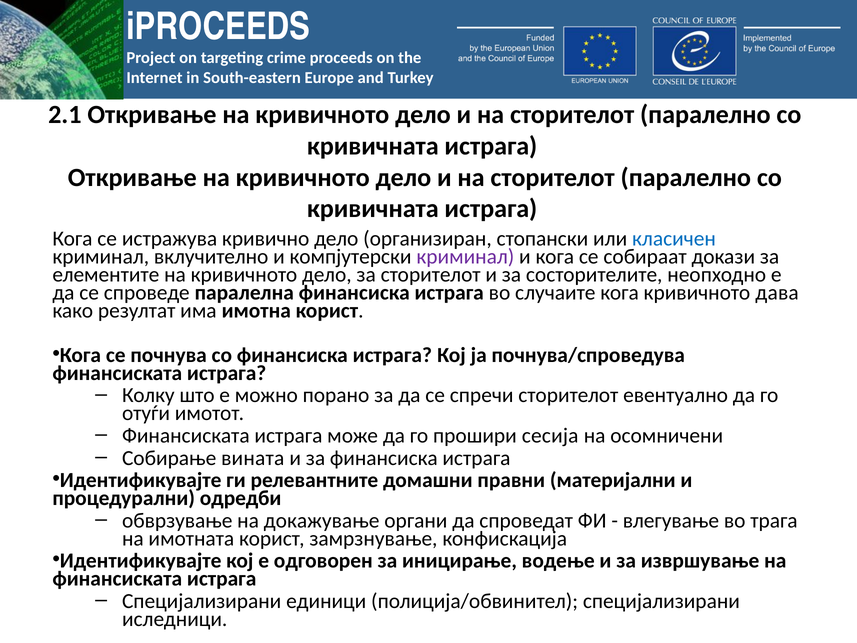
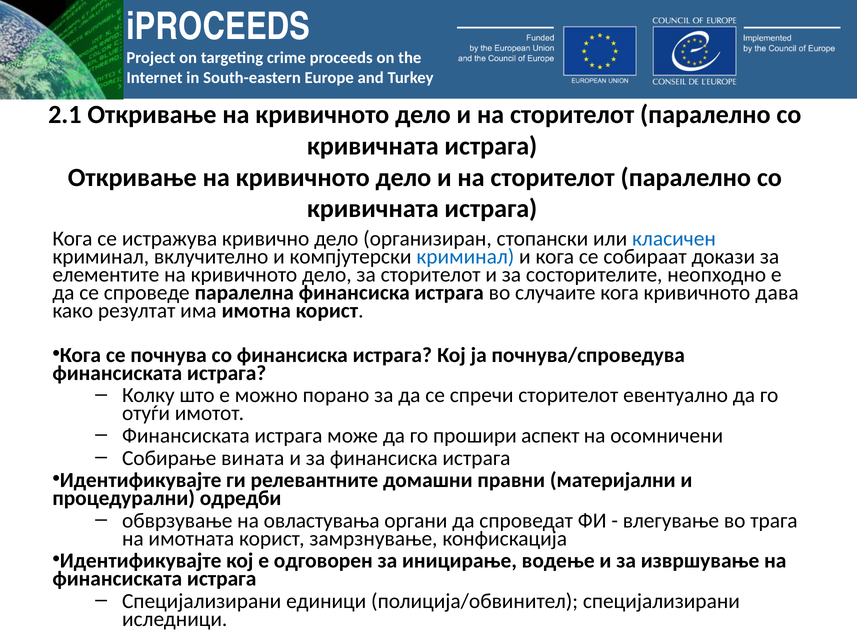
криминал at (465, 257) colour: purple -> blue
сесија: сесија -> аспект
докажување: докажување -> овластувања
